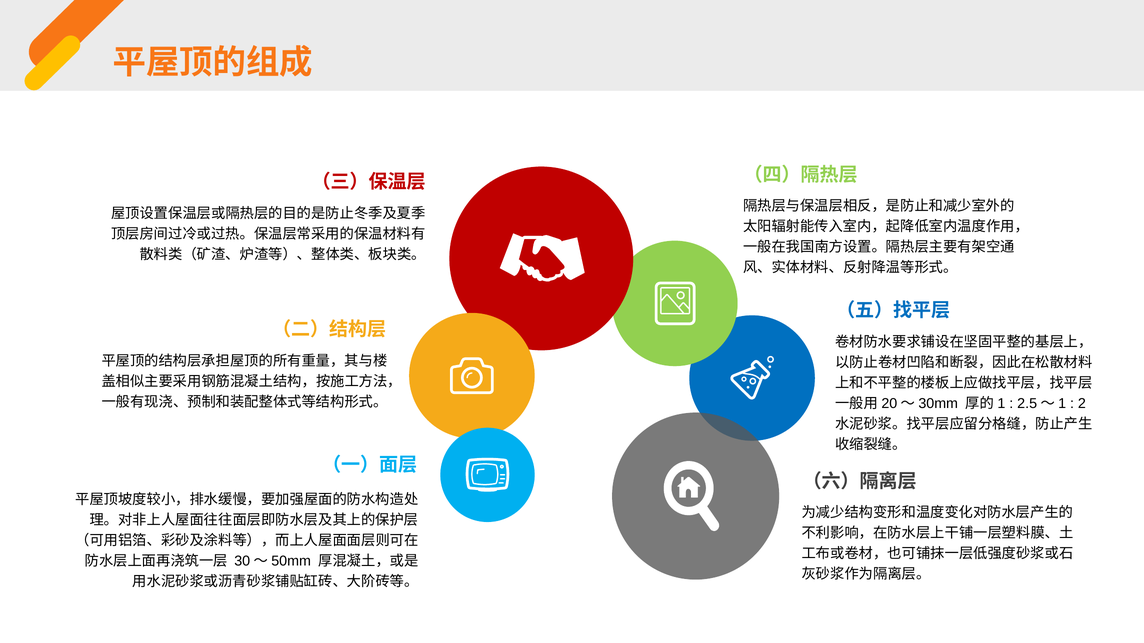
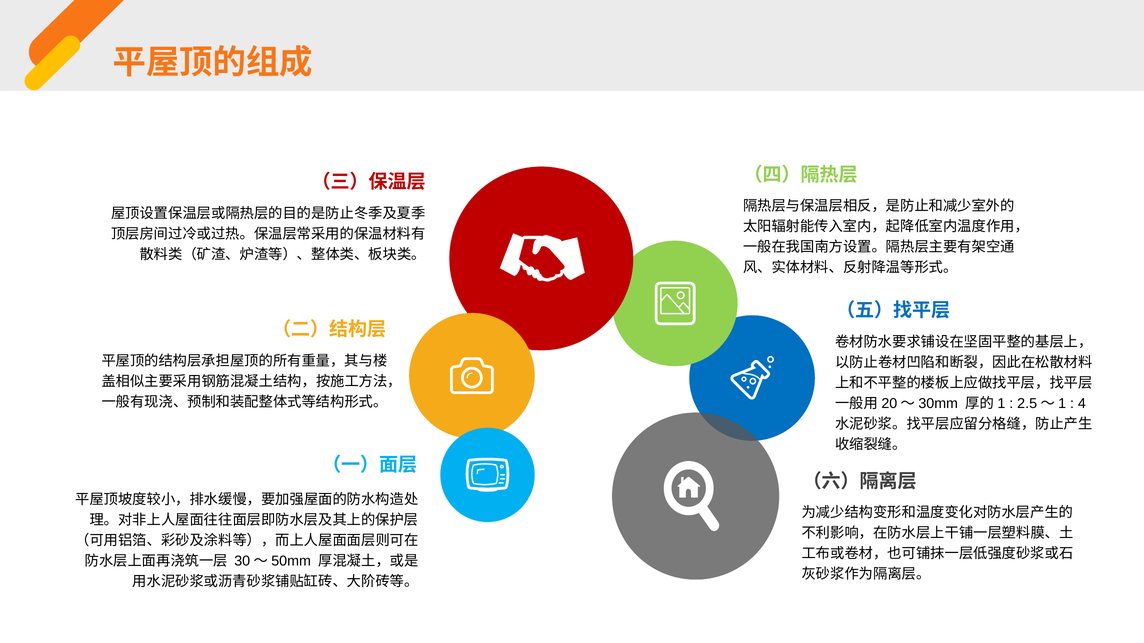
2: 2 -> 4
